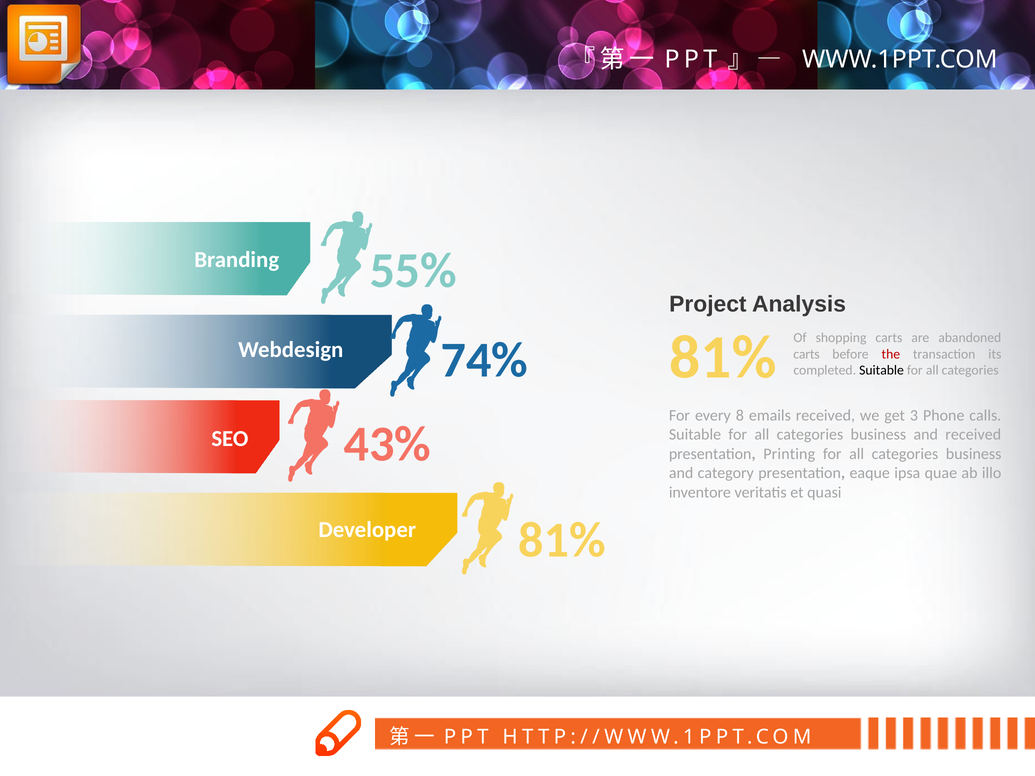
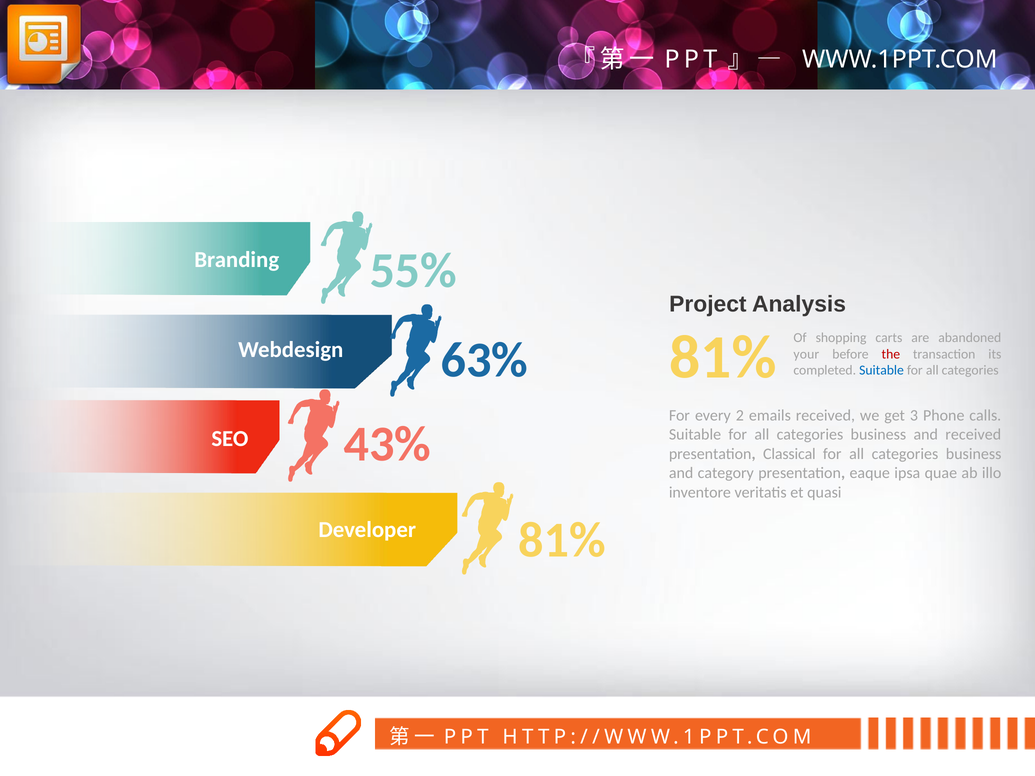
74%: 74% -> 63%
carts at (806, 354): carts -> your
Suitable at (882, 371) colour: black -> blue
8: 8 -> 2
Printing: Printing -> Classical
